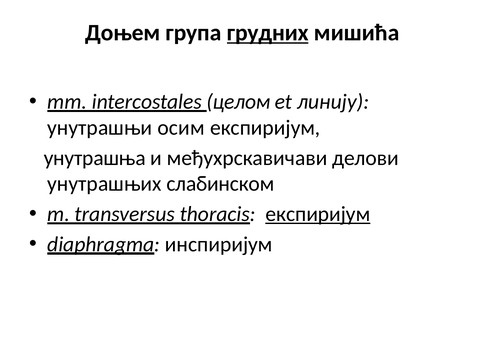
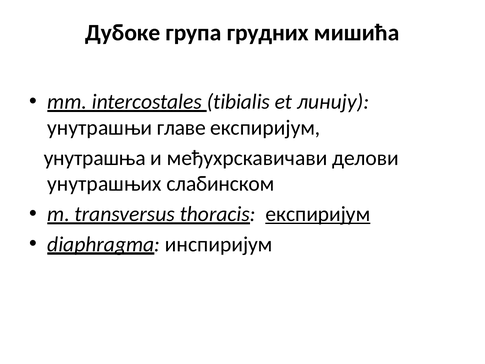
Доњем: Доњем -> Дубоке
грудних underline: present -> none
целом: целом -> tibialis
осим: осим -> главе
